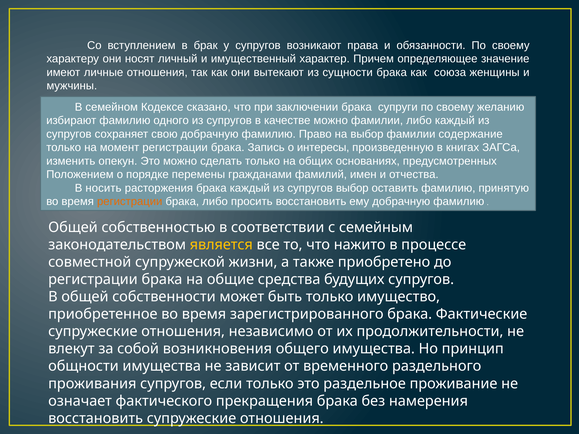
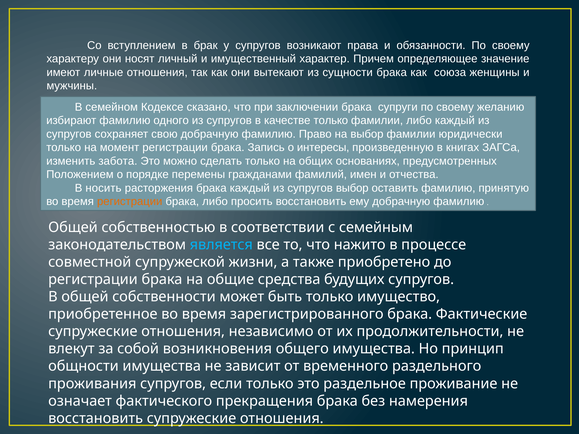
качестве можно: можно -> только
содержание: содержание -> юридически
опекун: опекун -> забота
является colour: yellow -> light blue
